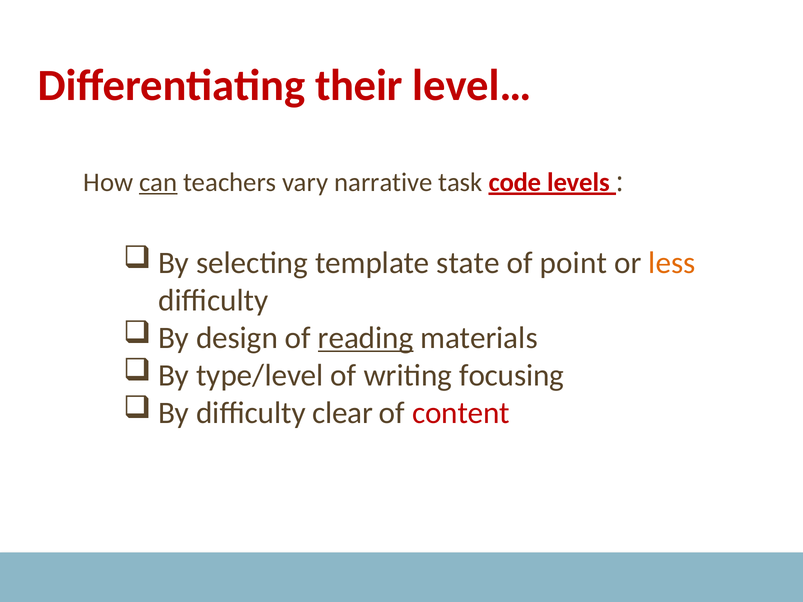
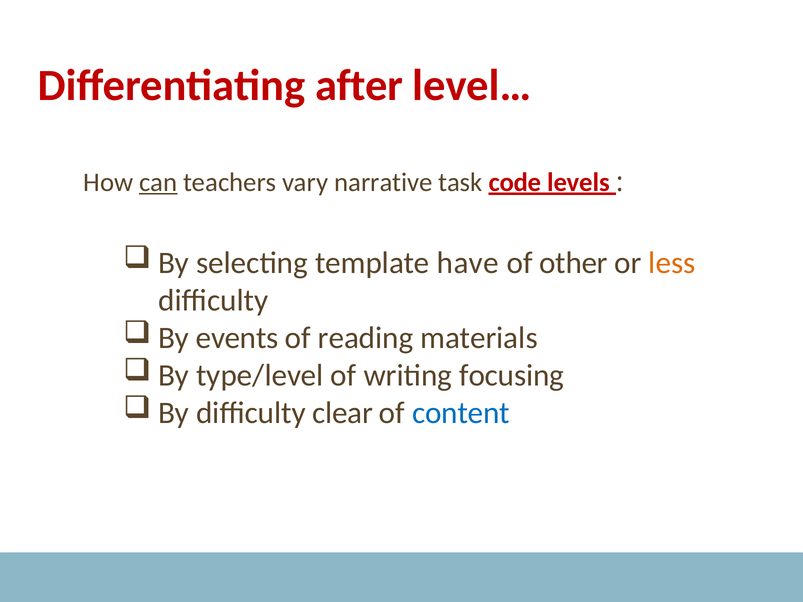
their: their -> after
state: state -> have
point: point -> other
design: design -> events
reading underline: present -> none
content colour: red -> blue
